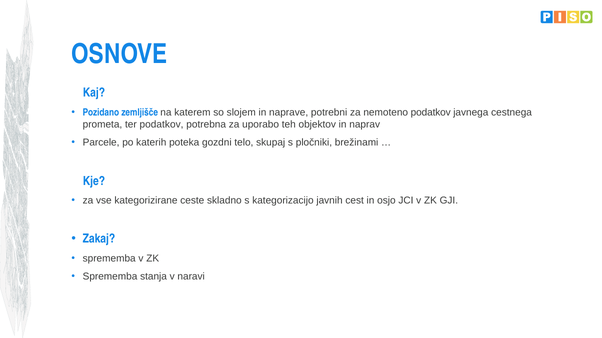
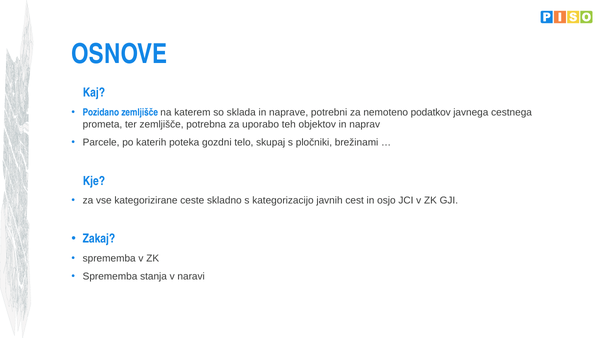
slojem: slojem -> sklada
ter podatkov: podatkov -> zemljišče
